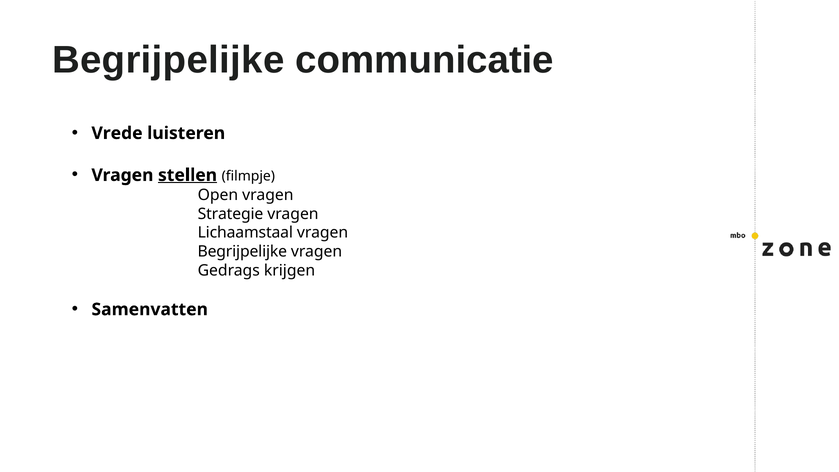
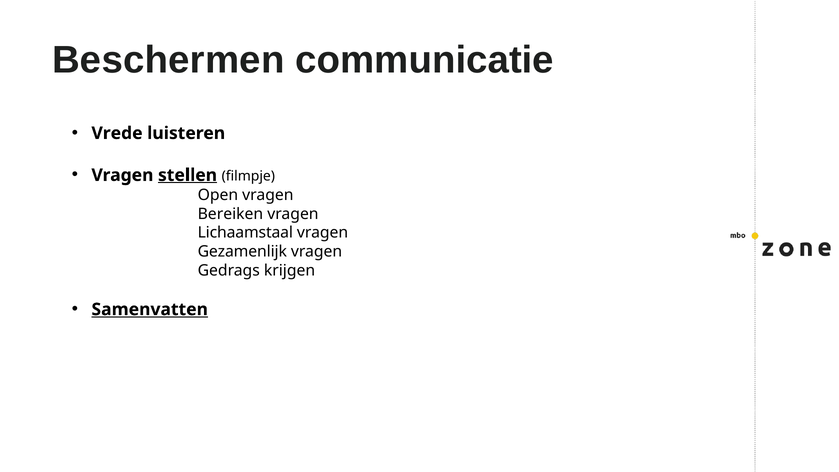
Begrijpelijke at (168, 60): Begrijpelijke -> Beschermen
Strategie: Strategie -> Bereiken
Begrijpelijke at (242, 252): Begrijpelijke -> Gezamenlijk
Samenvatten underline: none -> present
